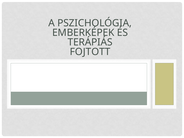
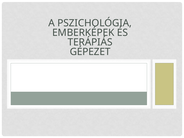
FOJTOTT: FOJTOTT -> GÉPEZET
